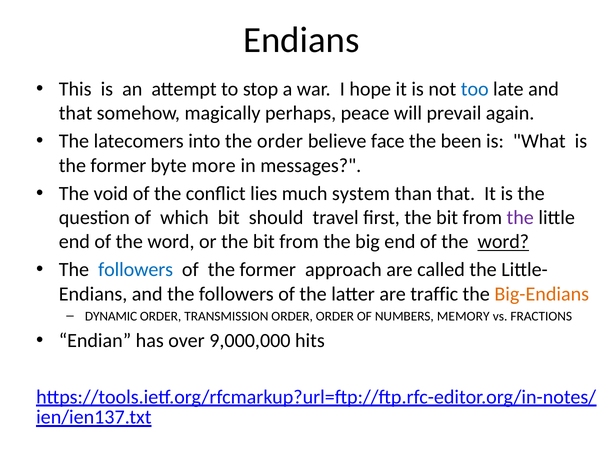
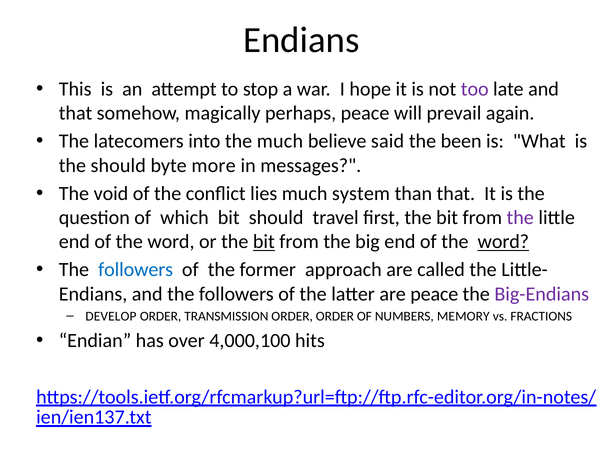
too colour: blue -> purple
the order: order -> much
face: face -> said
former at (118, 166): former -> should
bit at (264, 242) underline: none -> present
are traffic: traffic -> peace
Big-Endians colour: orange -> purple
DYNAMIC: DYNAMIC -> DEVELOP
9,000,000: 9,000,000 -> 4,000,100
